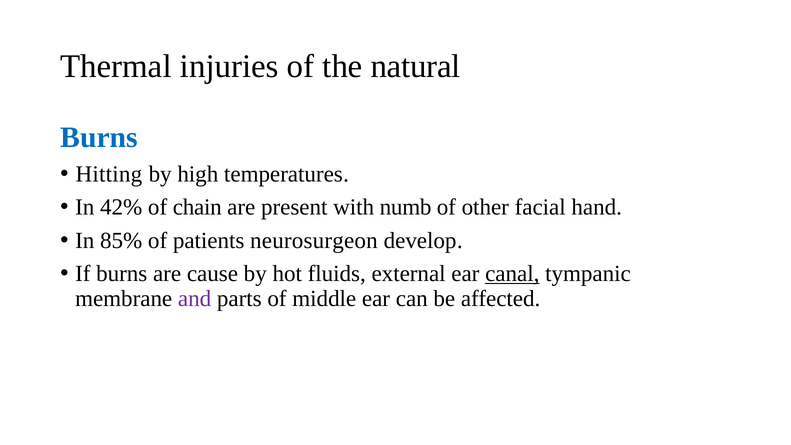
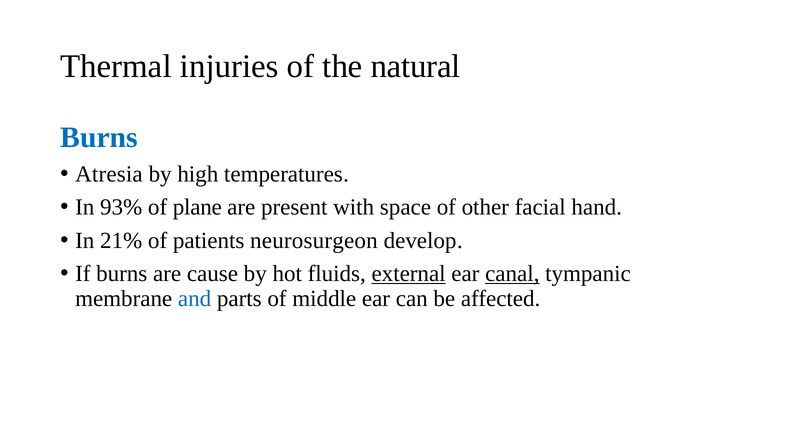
Hitting: Hitting -> Atresia
42%: 42% -> 93%
chain: chain -> plane
numb: numb -> space
85%: 85% -> 21%
external underline: none -> present
and colour: purple -> blue
